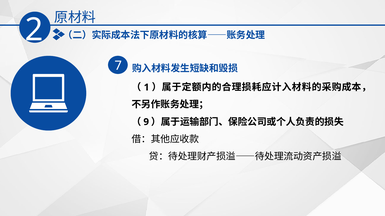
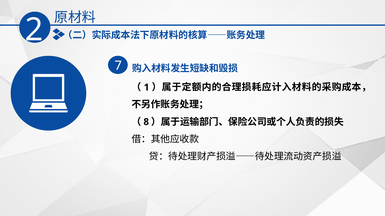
9: 9 -> 8
